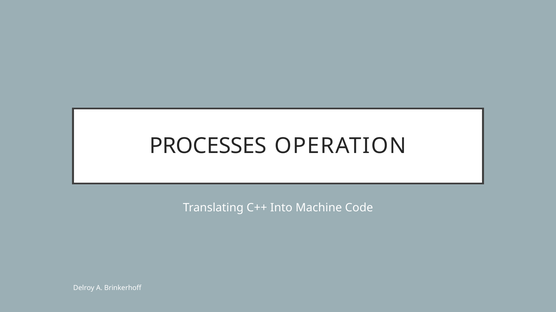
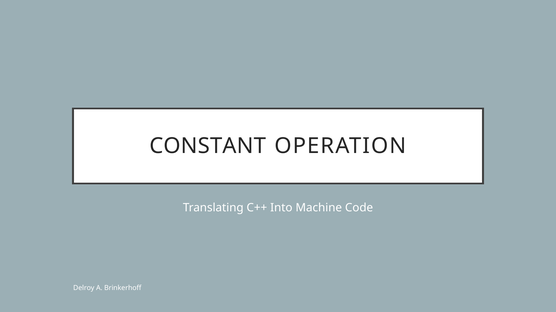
PROCESSES: PROCESSES -> CONSTANT
